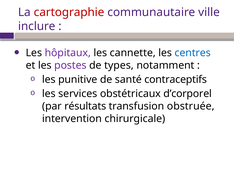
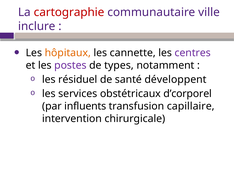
hôpitaux colour: purple -> orange
centres colour: blue -> purple
punitive: punitive -> résiduel
contraceptifs: contraceptifs -> développent
résultats: résultats -> influents
obstruée: obstruée -> capillaire
